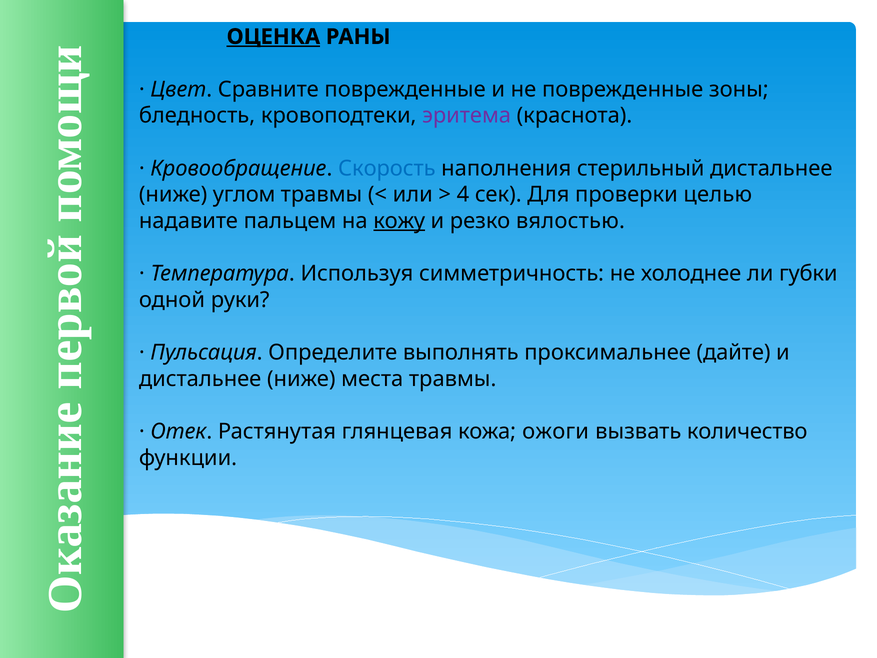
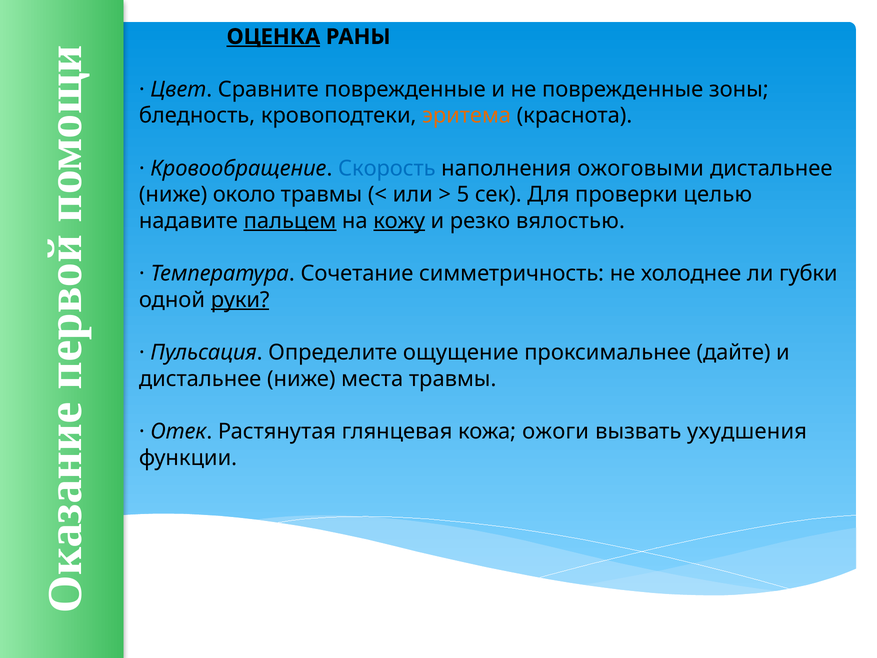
эритема colour: purple -> orange
стерильный: стерильный -> ожоговыми
углом: углом -> около
4: 4 -> 5
пальцем underline: none -> present
Используя: Используя -> Сочетание
руки underline: none -> present
выполнять: выполнять -> ощущение
количество: количество -> ухудшения
